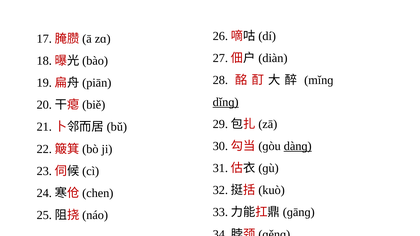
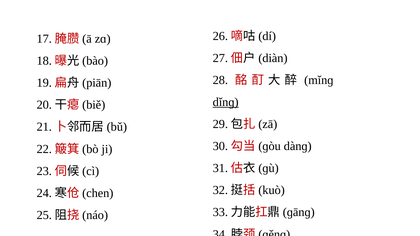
dànɡ underline: present -> none
